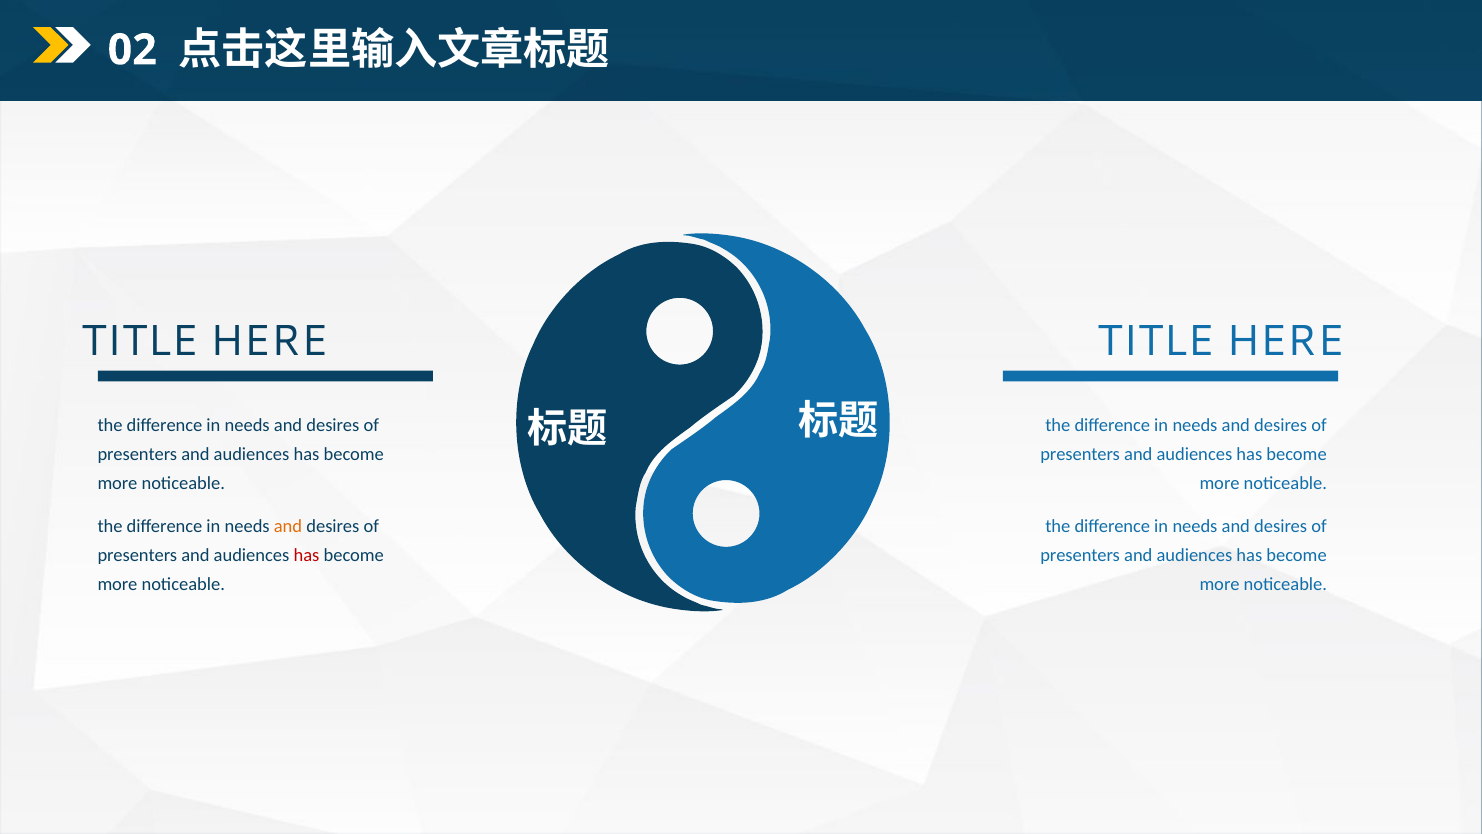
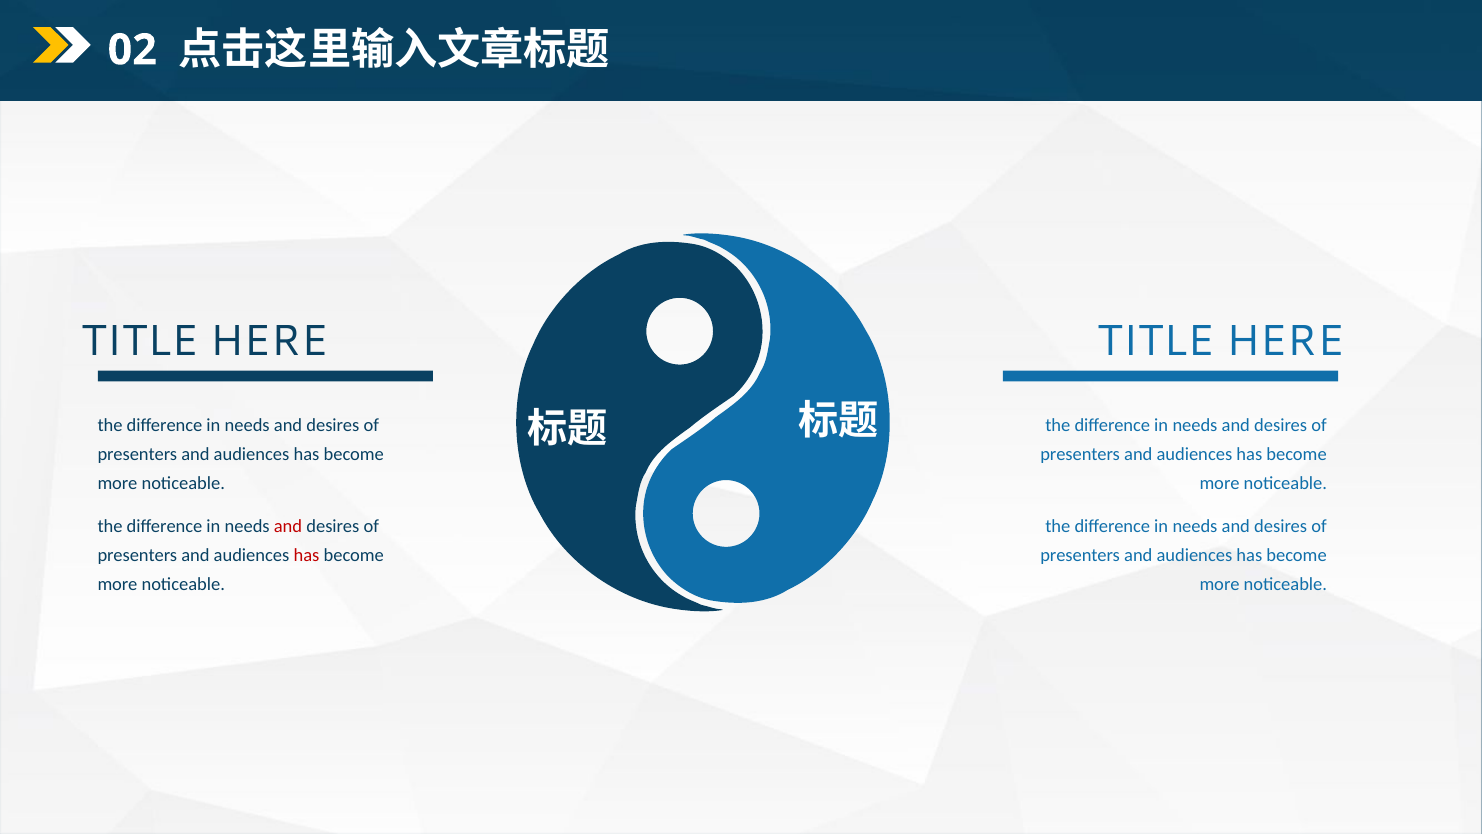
and at (288, 526) colour: orange -> red
